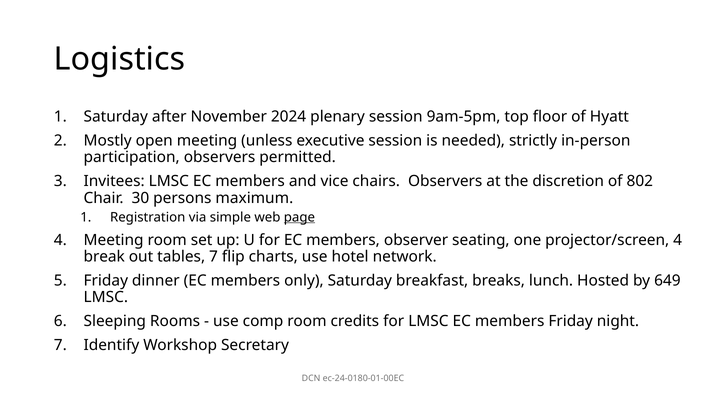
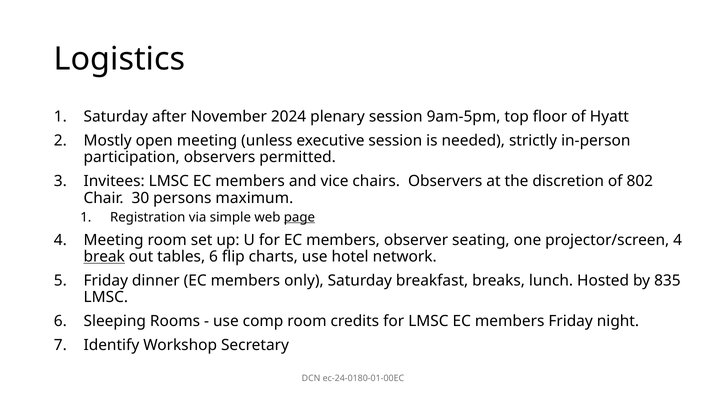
break underline: none -> present
tables 7: 7 -> 6
649: 649 -> 835
